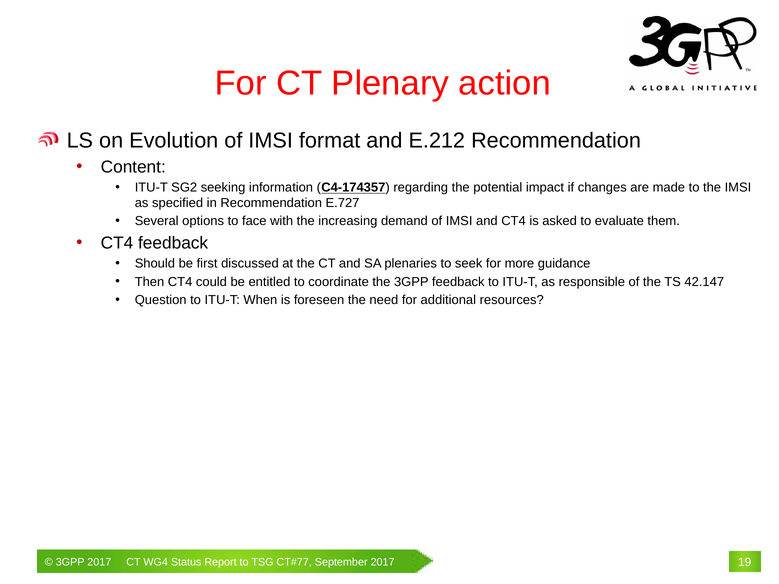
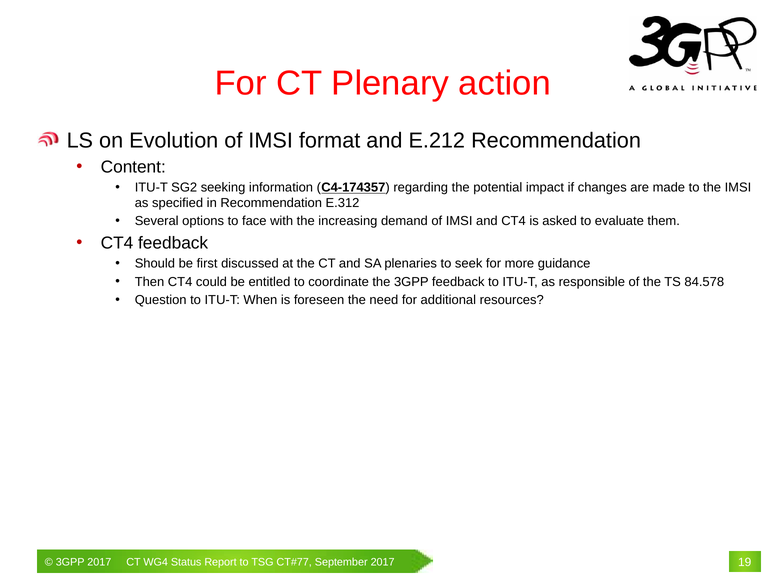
E.727: E.727 -> E.312
42.147: 42.147 -> 84.578
